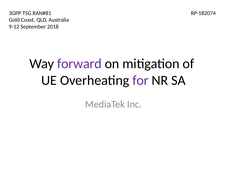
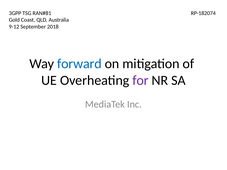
forward colour: purple -> blue
